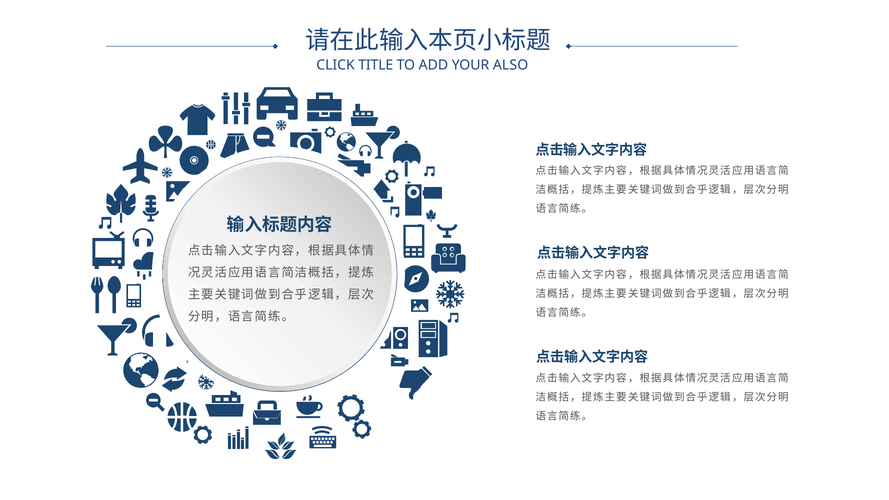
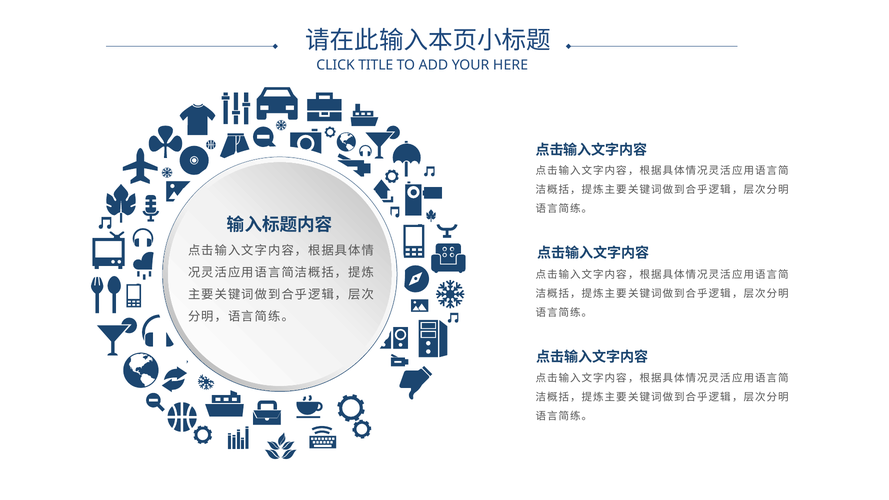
ALSO: ALSO -> HERE
